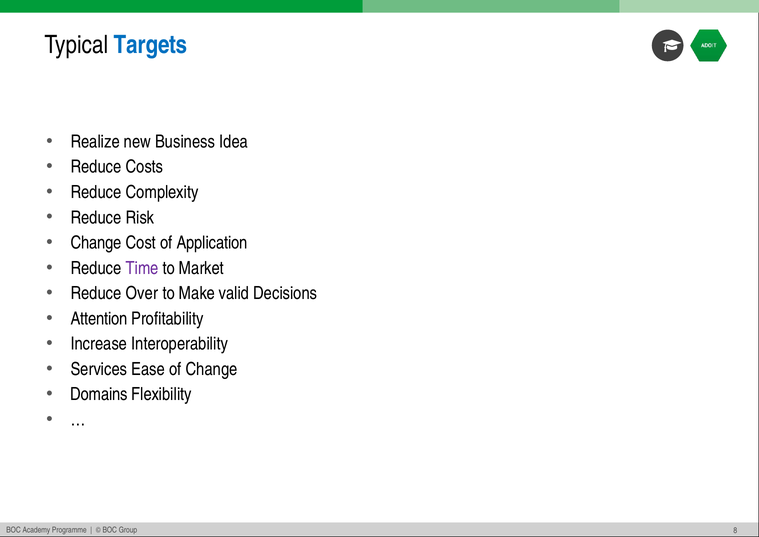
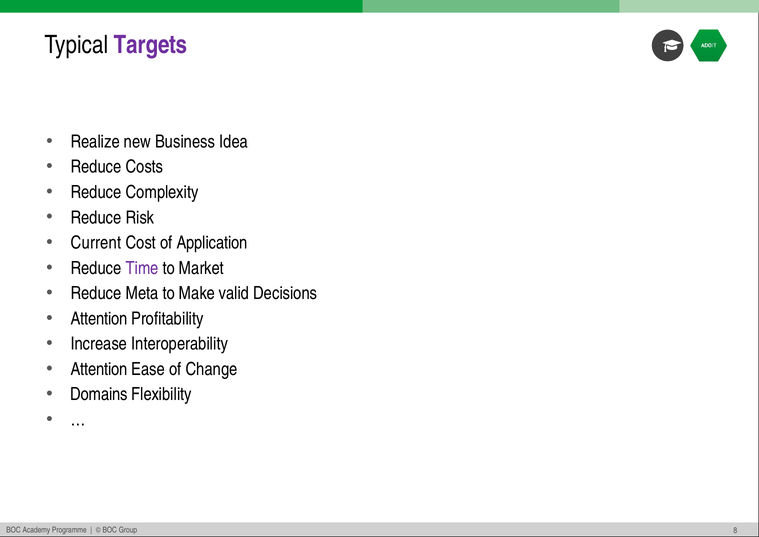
Targets colour: blue -> purple
Change at (96, 243): Change -> Current
Over: Over -> Meta
Services at (99, 369): Services -> Attention
